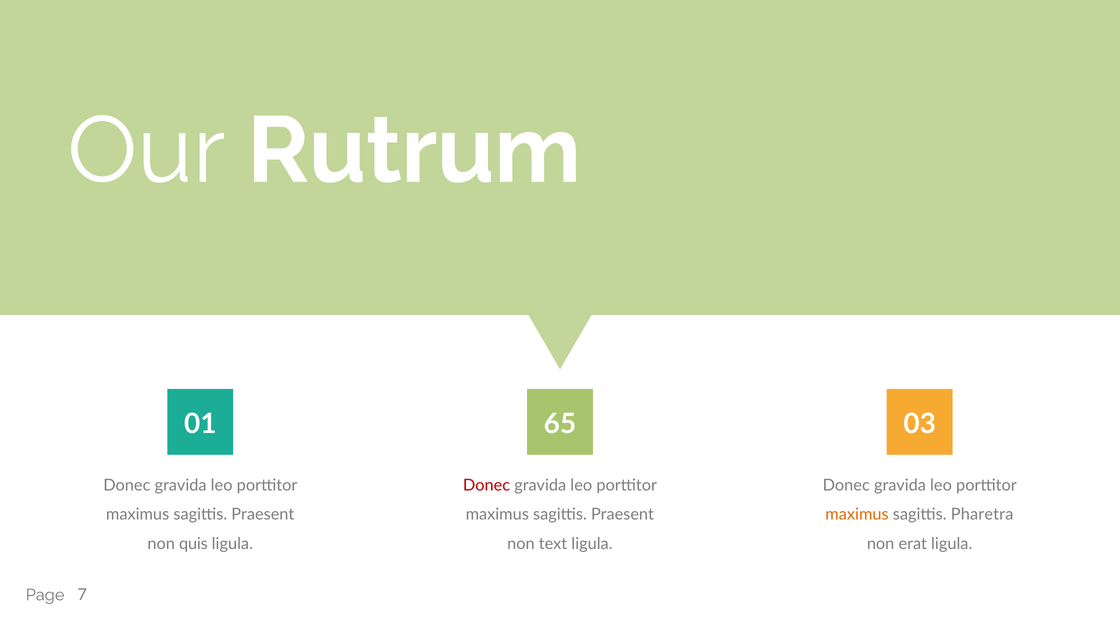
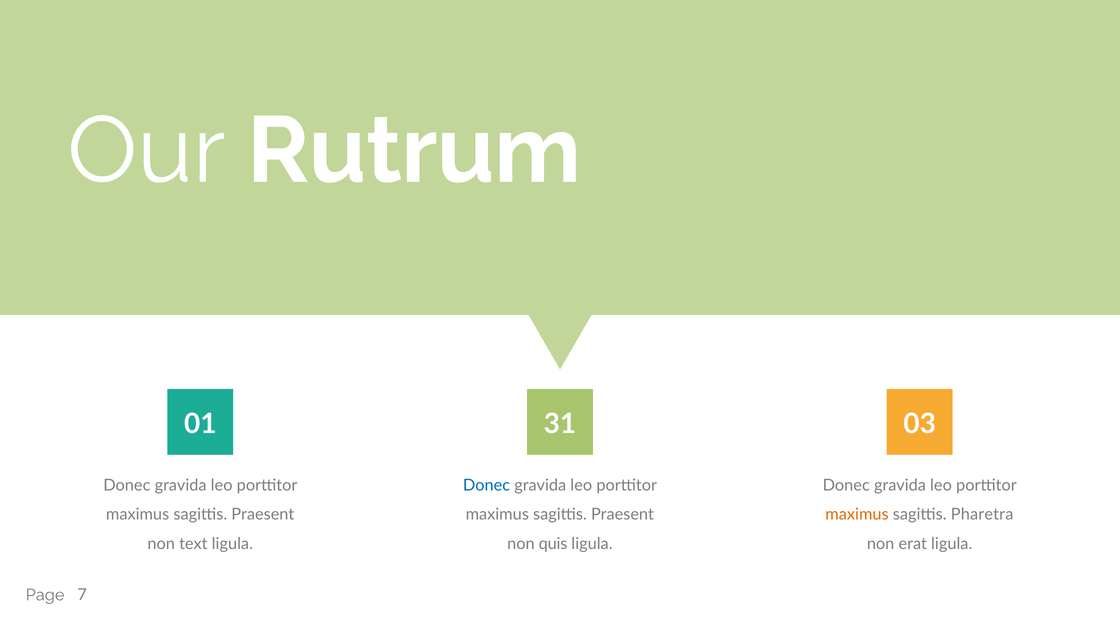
65: 65 -> 31
Donec at (487, 485) colour: red -> blue
quis: quis -> text
text: text -> quis
